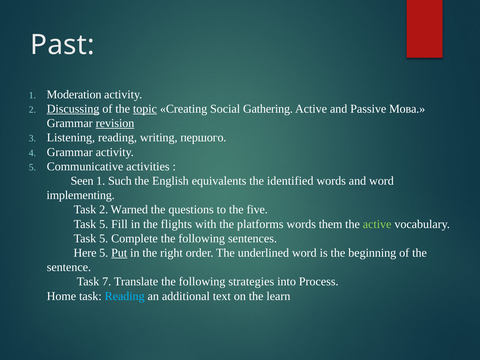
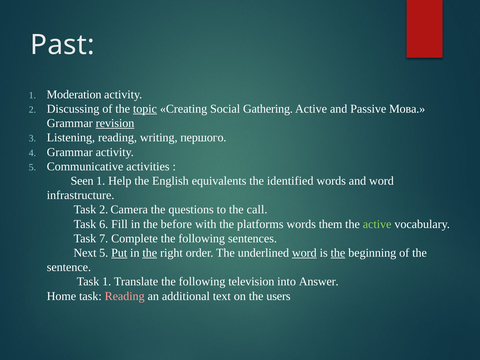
Discussing underline: present -> none
Such: Such -> Help
implementing: implementing -> infrastructure
Warned: Warned -> Camera
five: five -> call
5 at (104, 224): 5 -> 6
flights: flights -> before
5 at (104, 238): 5 -> 7
Here: Here -> Next
the at (150, 253) underline: none -> present
word at (304, 253) underline: none -> present
the at (338, 253) underline: none -> present
Task 7: 7 -> 1
strategies: strategies -> television
Process: Process -> Answer
Reading at (125, 296) colour: light blue -> pink
learn: learn -> users
